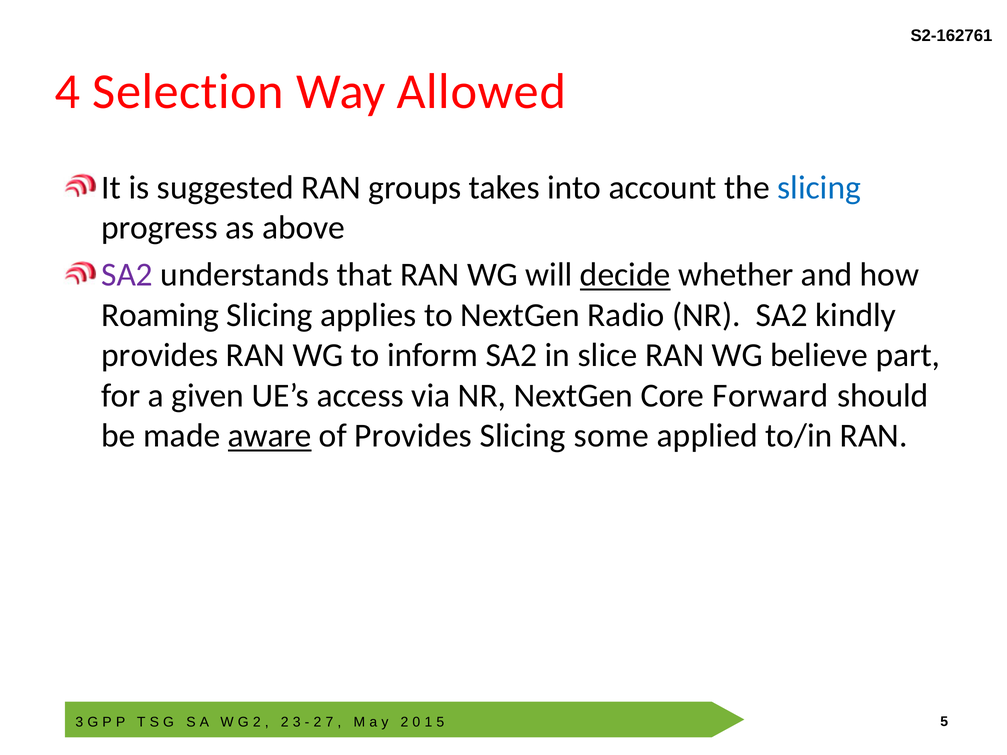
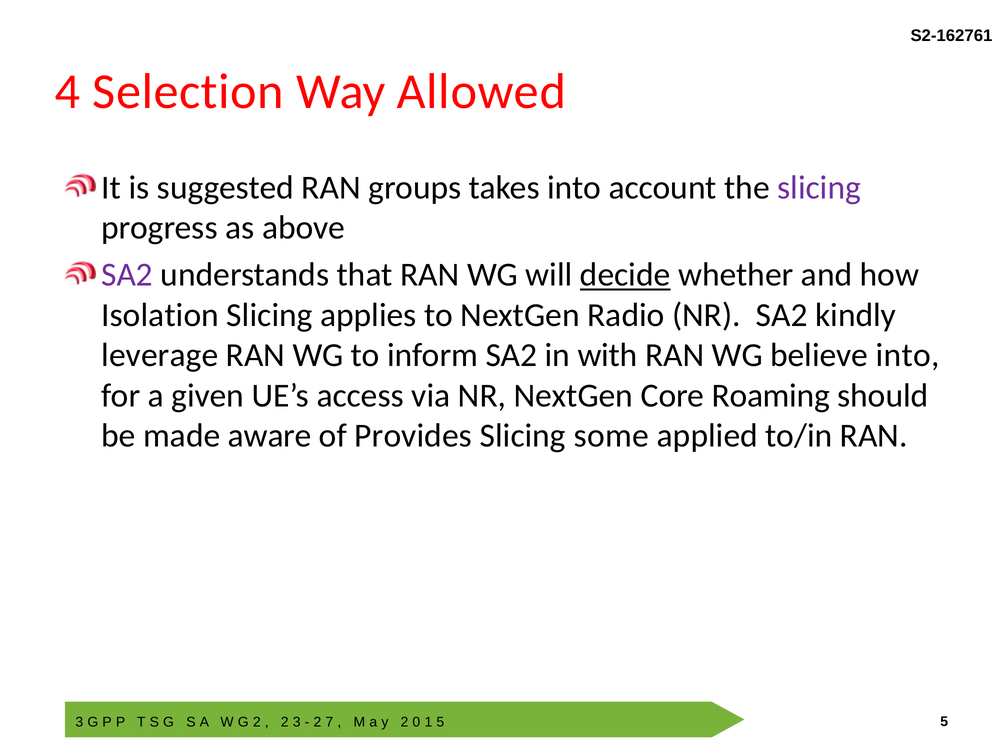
slicing at (819, 188) colour: blue -> purple
Roaming: Roaming -> Isolation
provides at (160, 355): provides -> leverage
slice: slice -> with
believe part: part -> into
Forward: Forward -> Roaming
aware underline: present -> none
